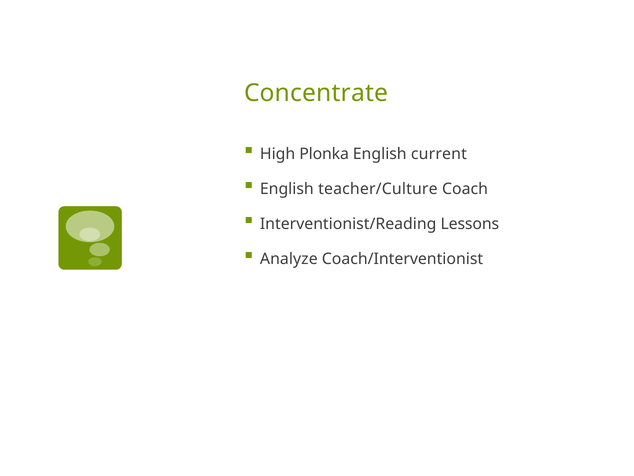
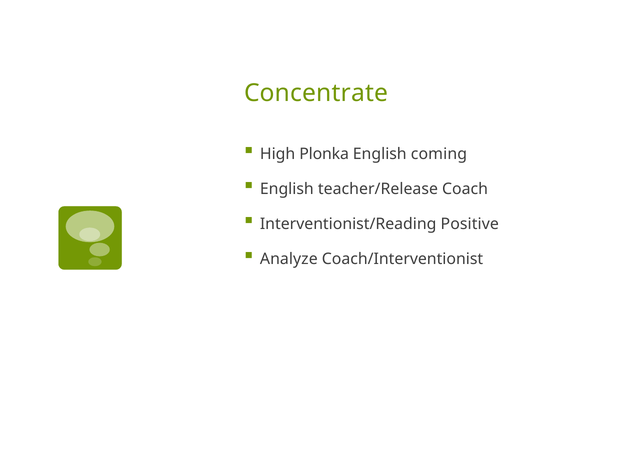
current: current -> coming
teacher/Culture: teacher/Culture -> teacher/Release
Lessons: Lessons -> Positive
